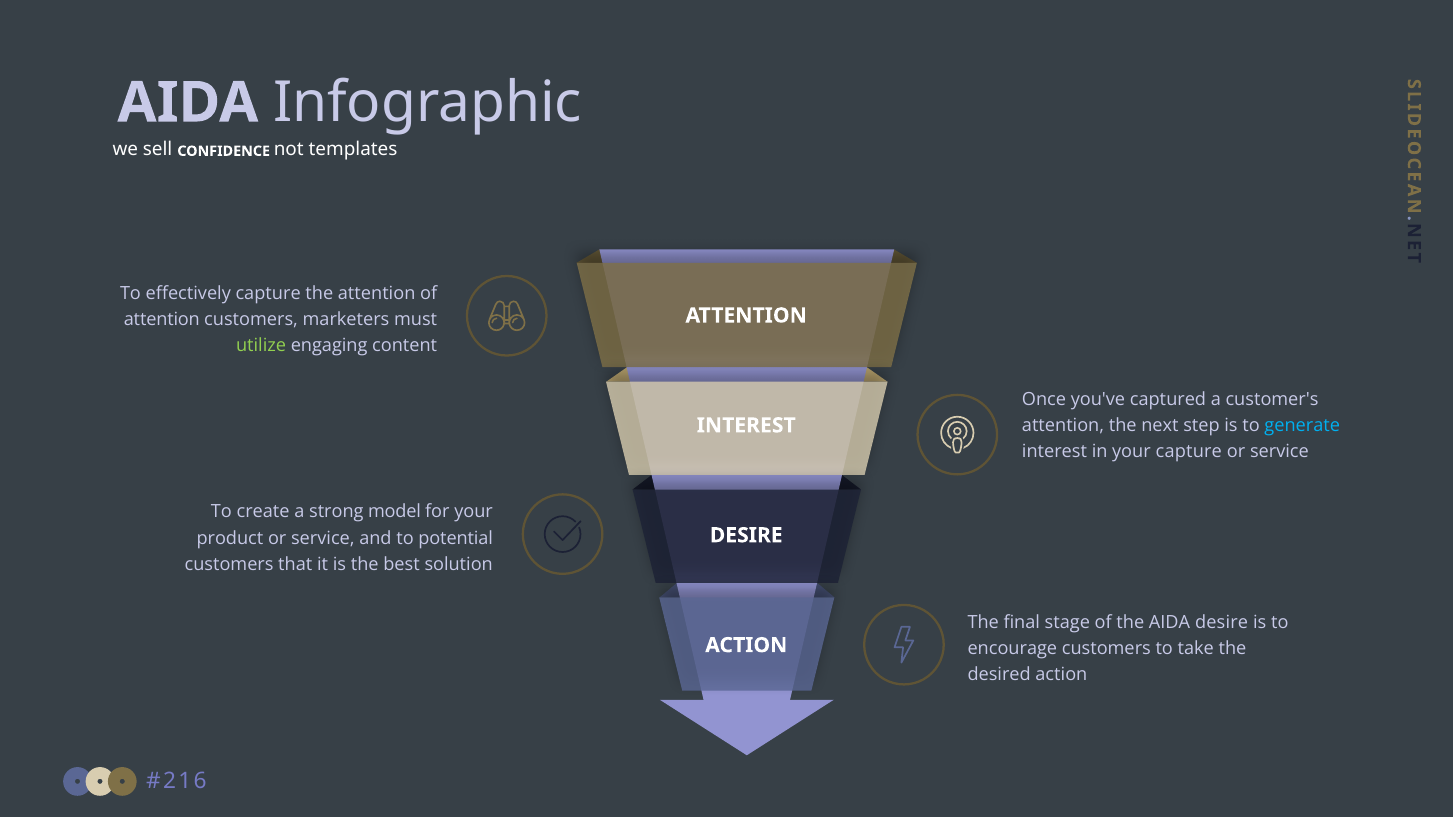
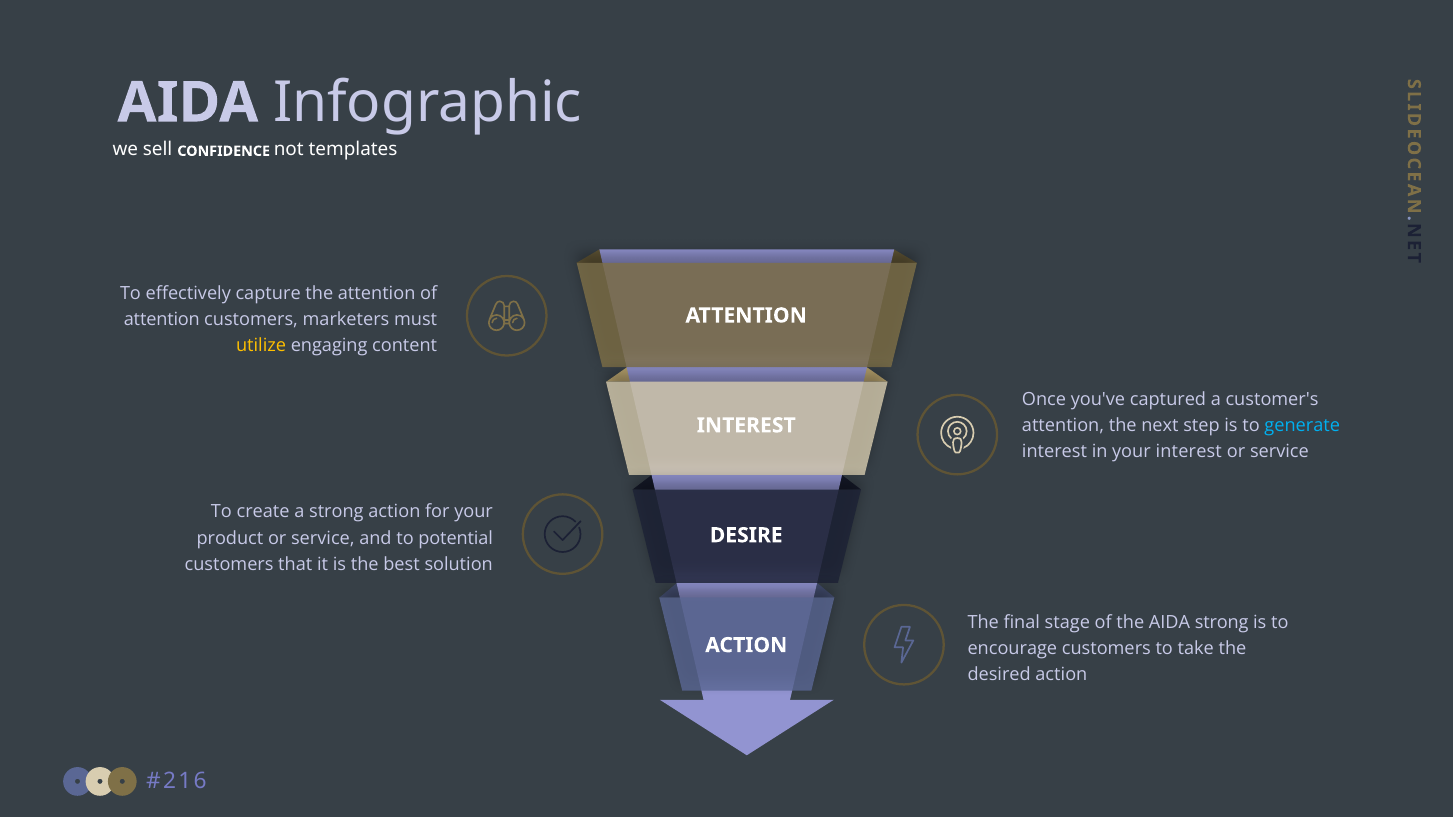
utilize colour: light green -> yellow
your capture: capture -> interest
strong model: model -> action
AIDA desire: desire -> strong
